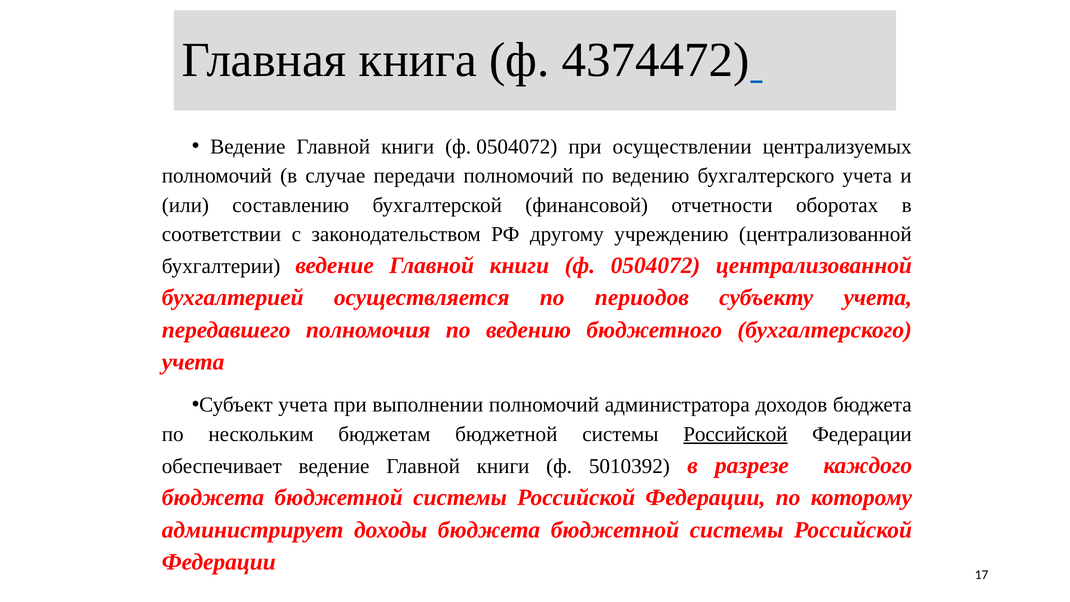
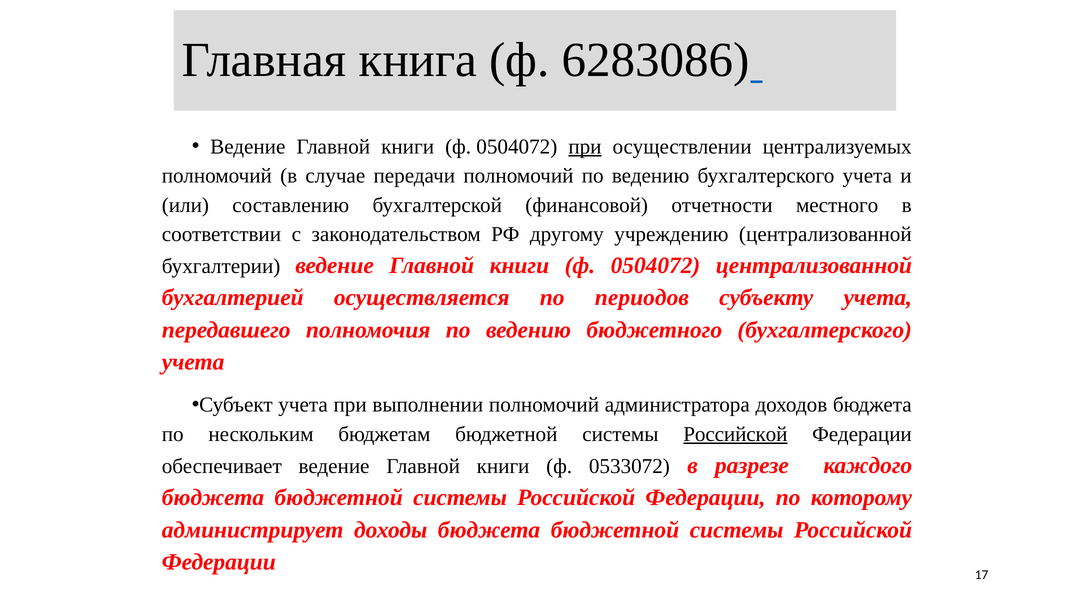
4374472: 4374472 -> 6283086
при at (585, 147) underline: none -> present
оборотах: оборотах -> местного
5010392: 5010392 -> 0533072
